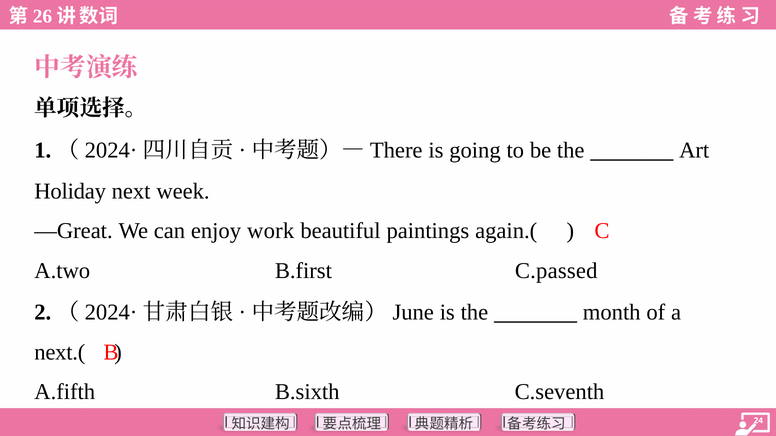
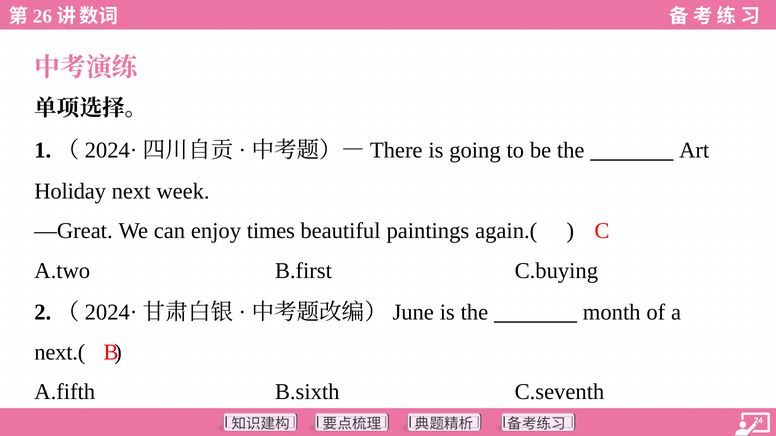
work: work -> times
C.passed: C.passed -> C.buying
